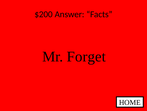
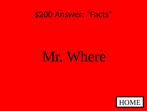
Forget: Forget -> Where
